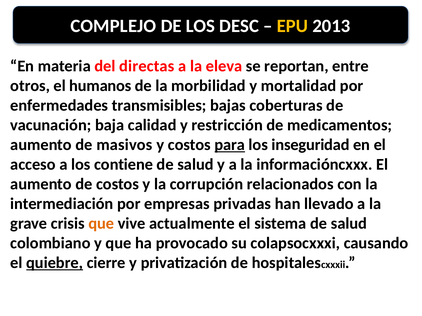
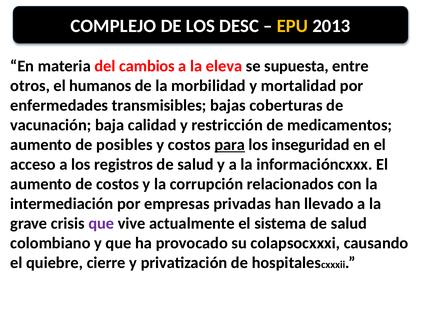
directas: directas -> cambios
reportan: reportan -> supuesta
masivos: masivos -> posibles
contiene: contiene -> registros
que at (101, 224) colour: orange -> purple
quiebre underline: present -> none
